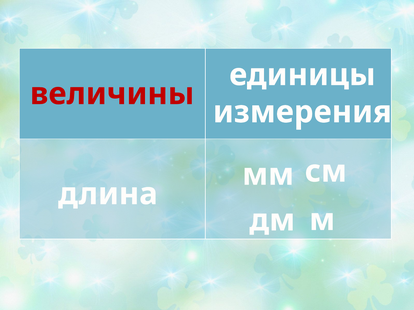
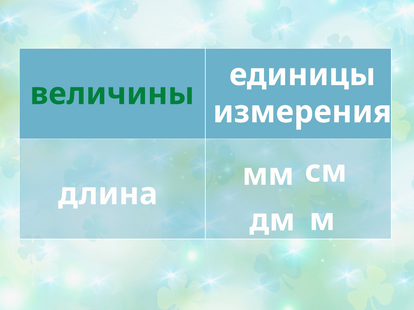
величины colour: red -> green
